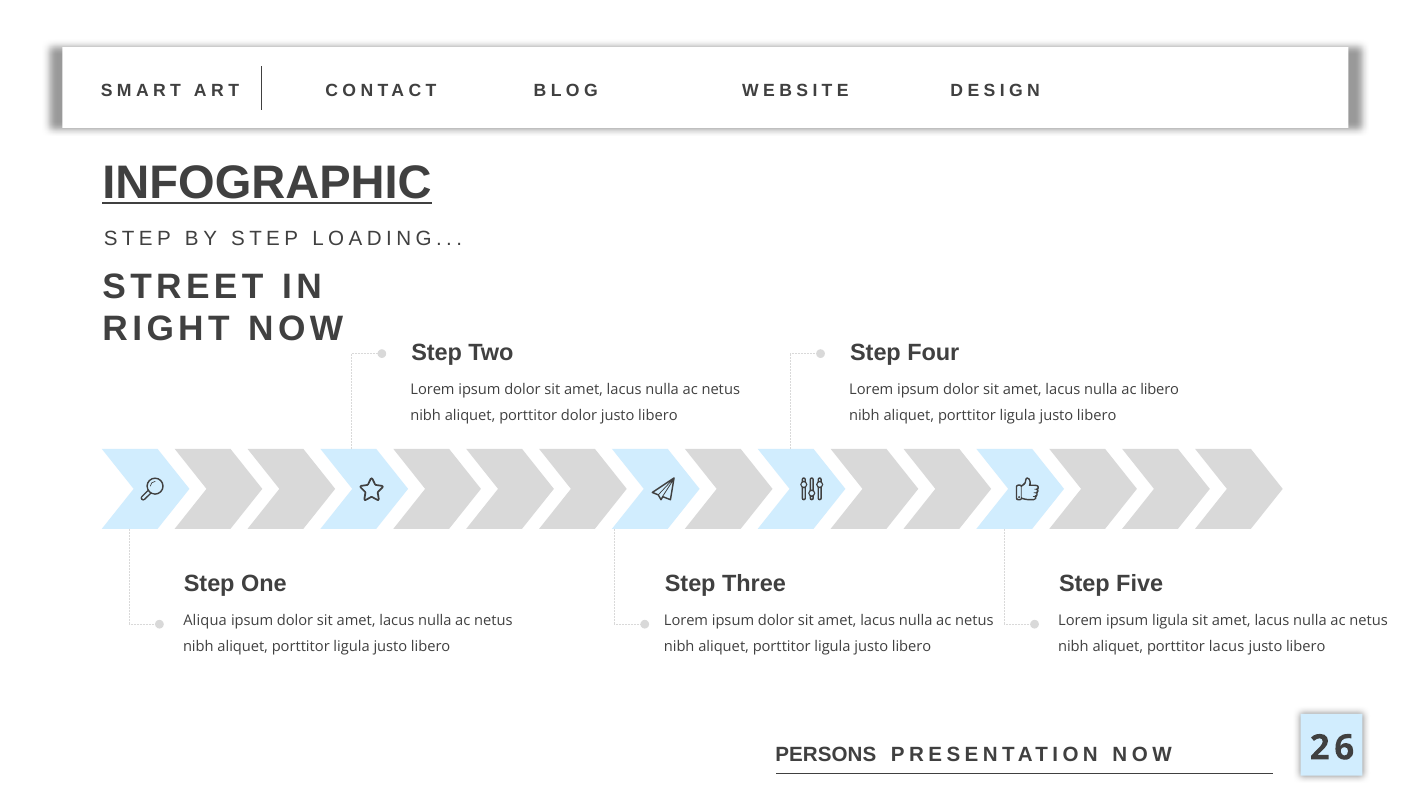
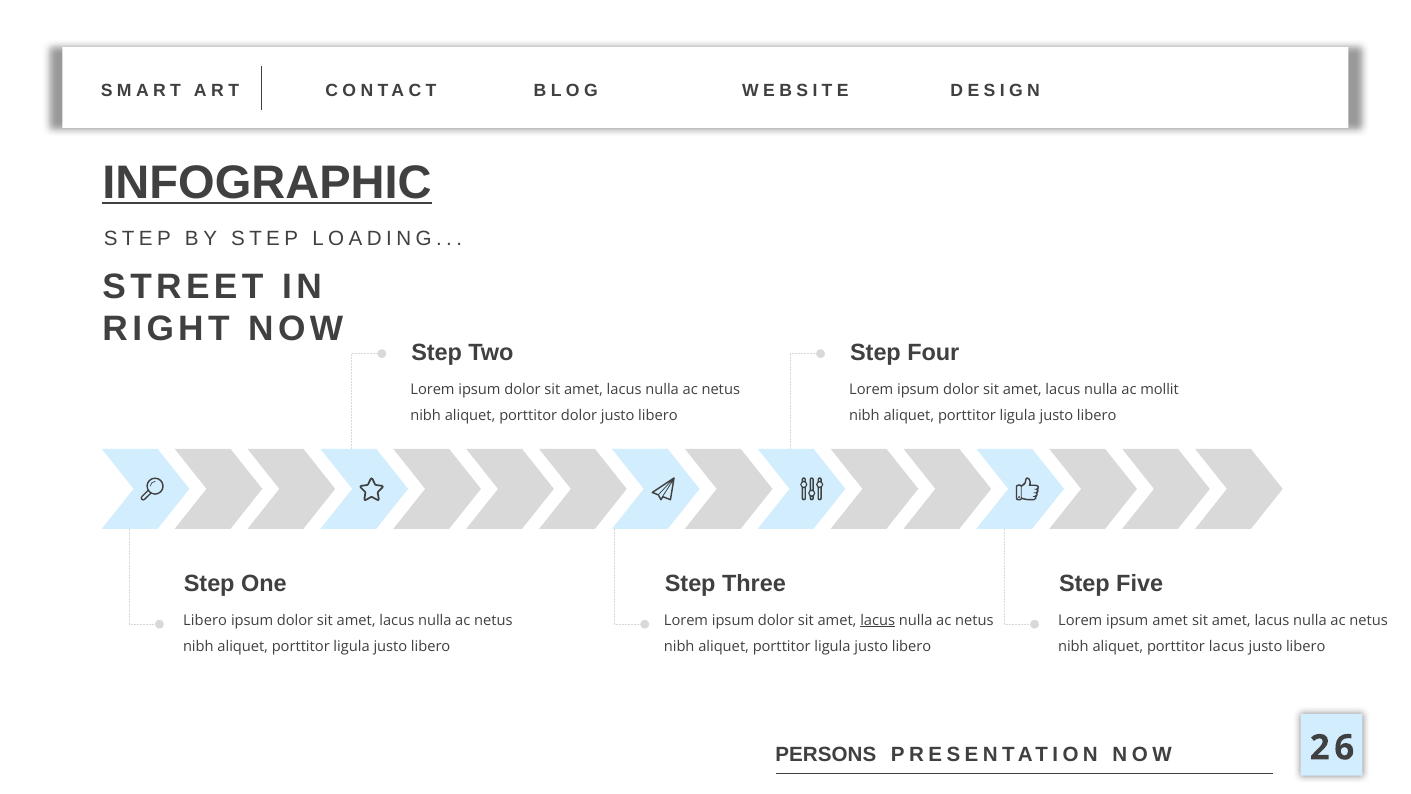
ac libero: libero -> mollit
Aliqua at (205, 620): Aliqua -> Libero
lacus at (878, 620) underline: none -> present
ipsum ligula: ligula -> amet
